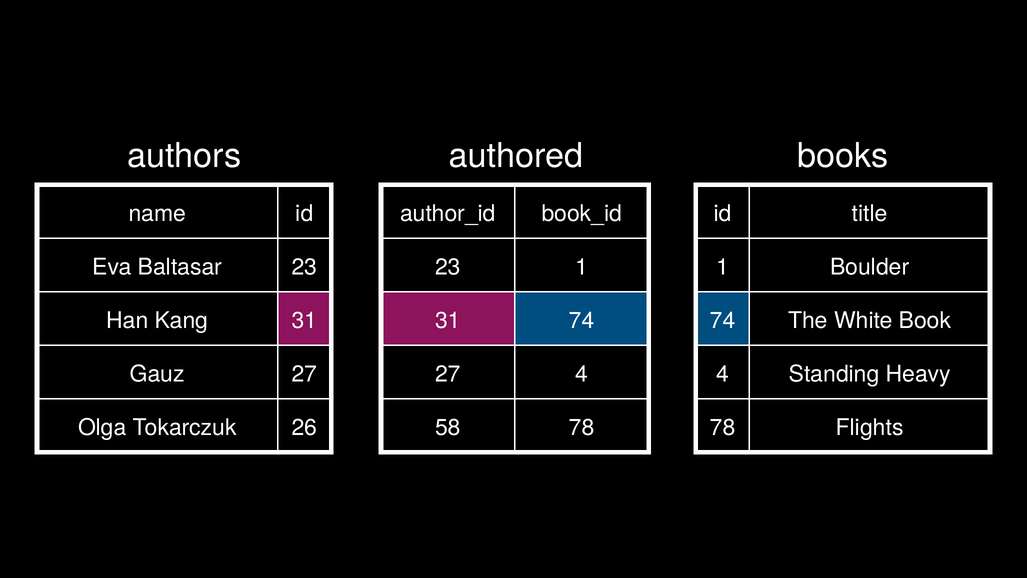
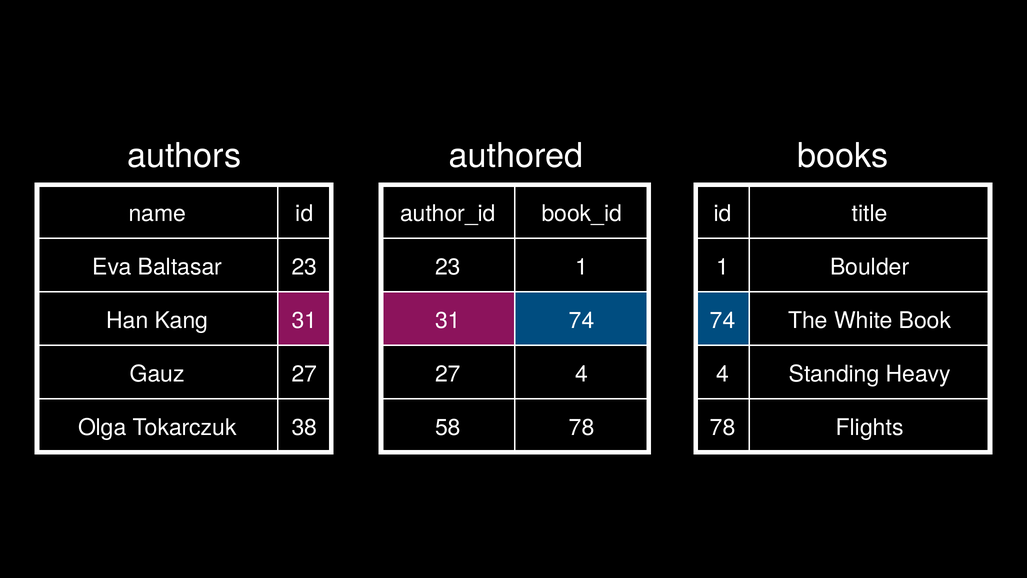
26: 26 -> 38
